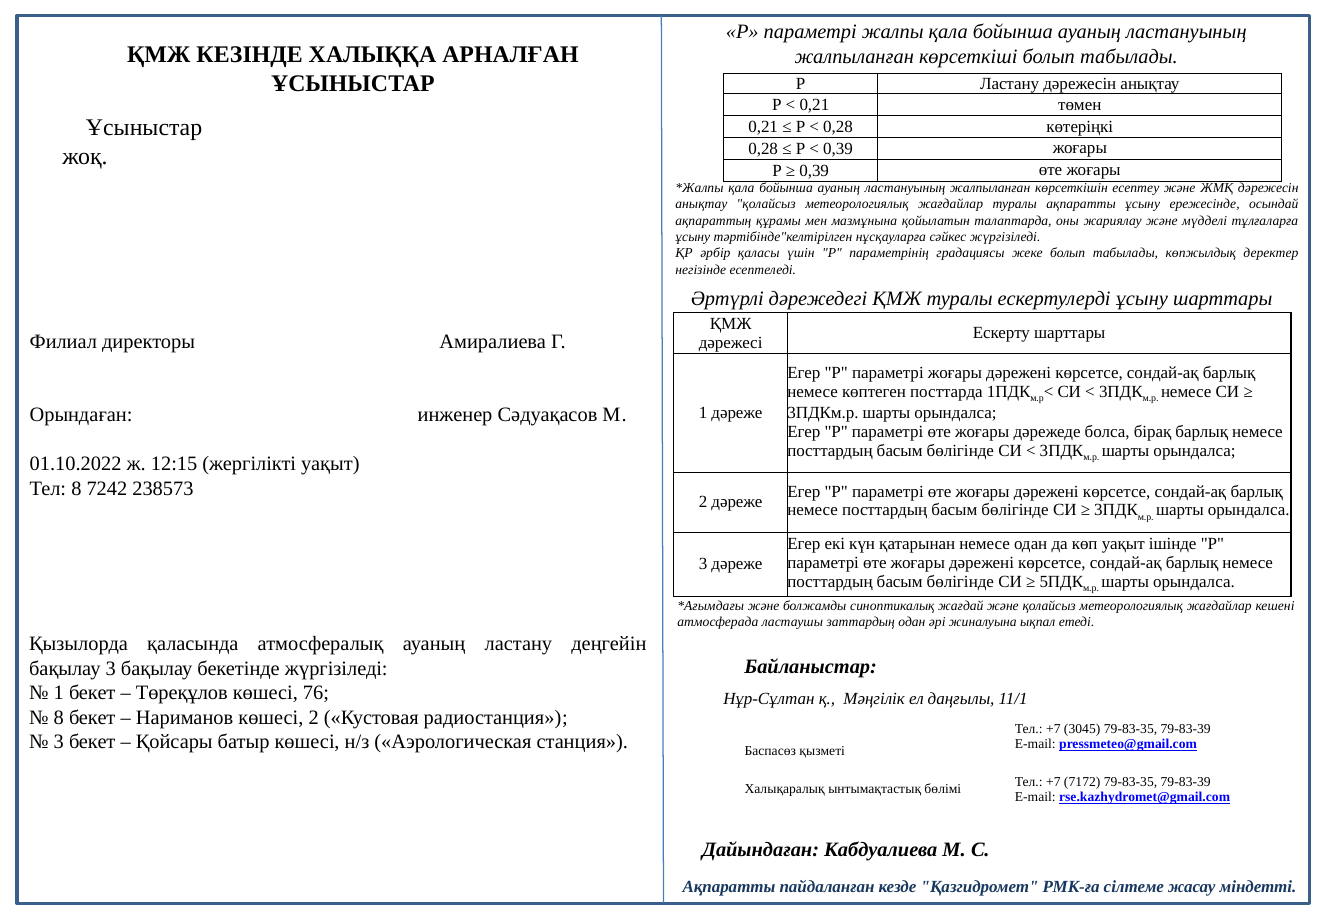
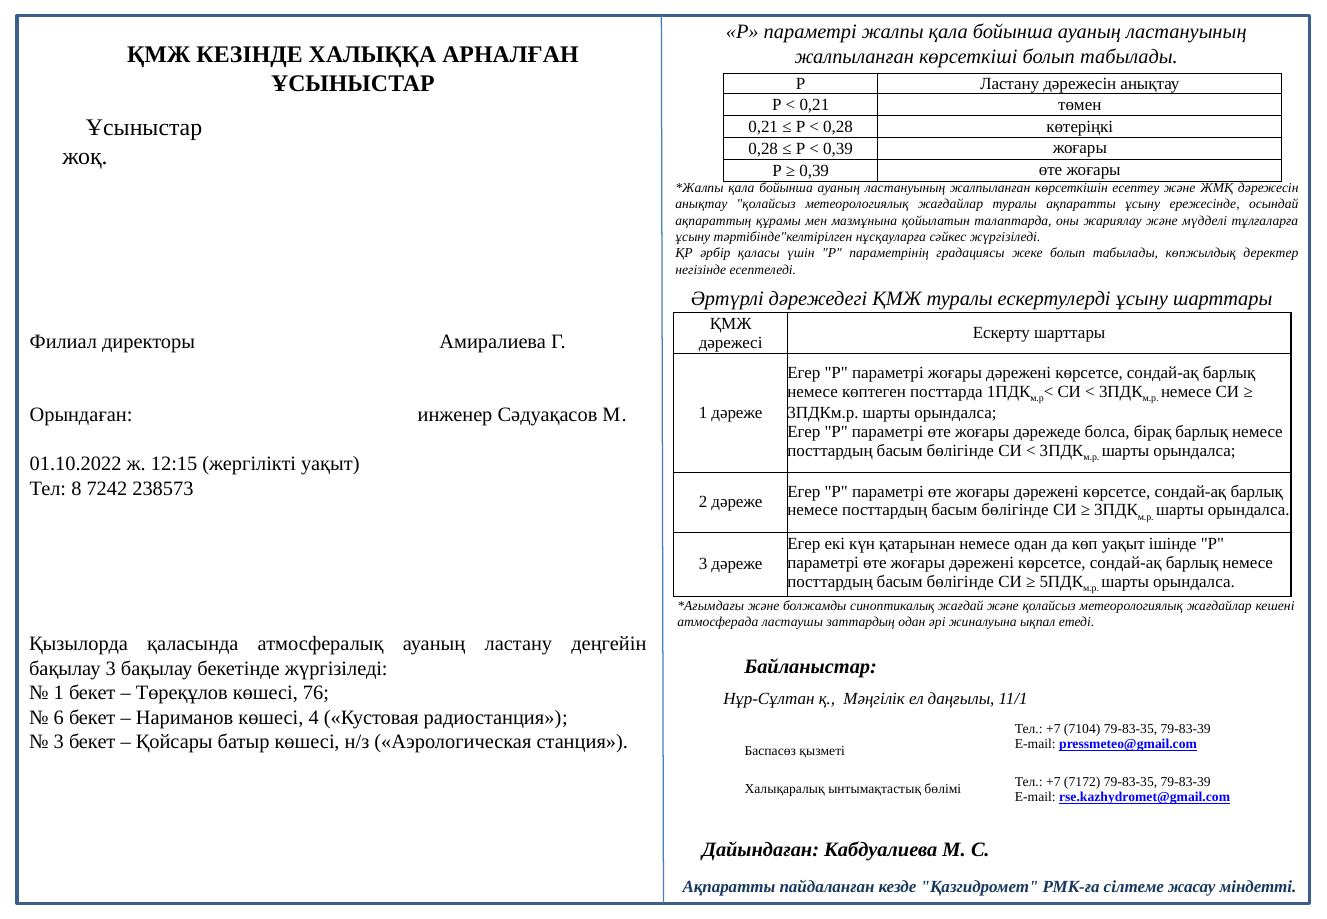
8 at (59, 717): 8 -> 6
көшесі 2: 2 -> 4
3045: 3045 -> 7104
